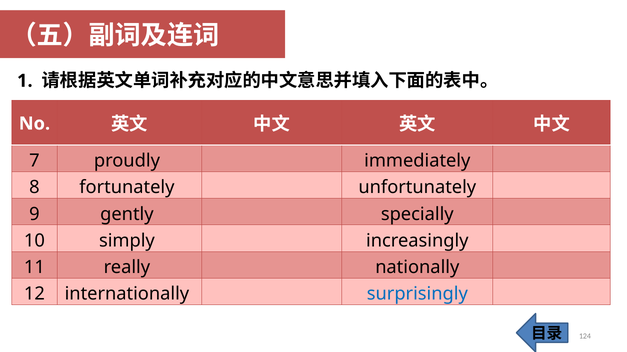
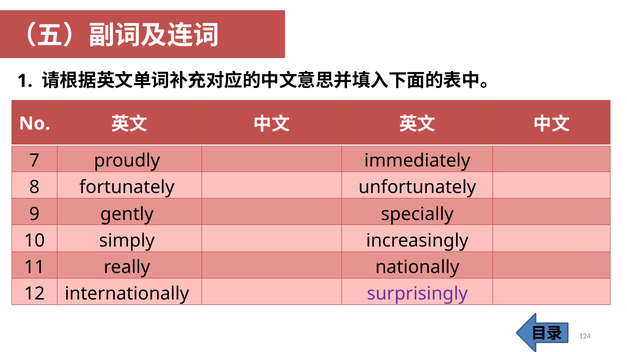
surprisingly colour: blue -> purple
